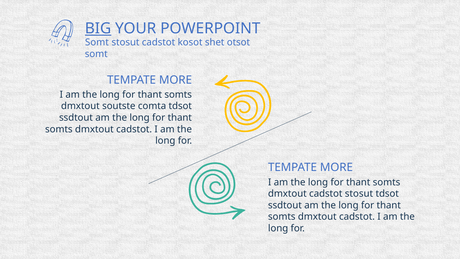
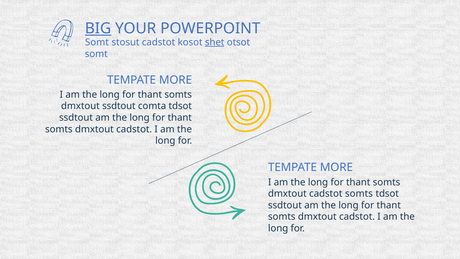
shet underline: none -> present
dmxtout soutste: soutste -> ssdtout
cadstot stosut: stosut -> somts
